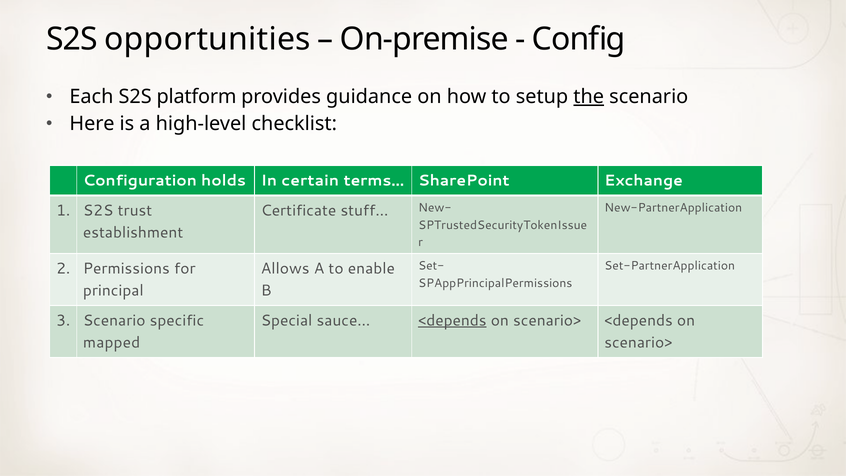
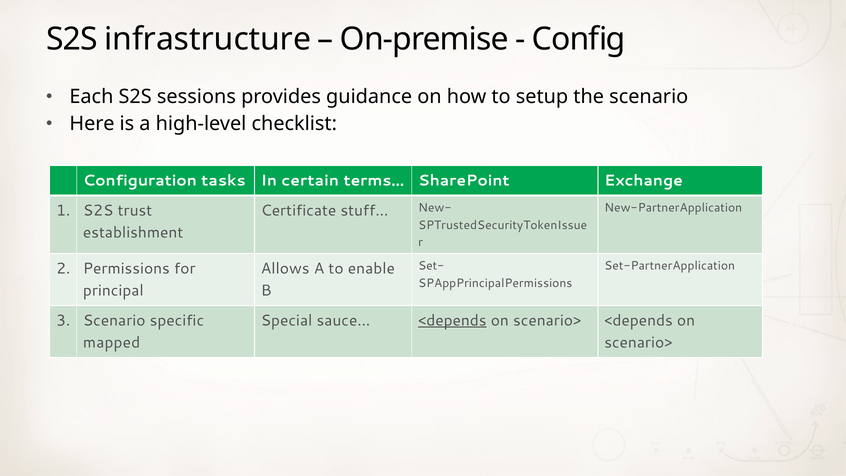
opportunities: opportunities -> infrastructure
platform: platform -> sessions
the underline: present -> none
holds: holds -> tasks
